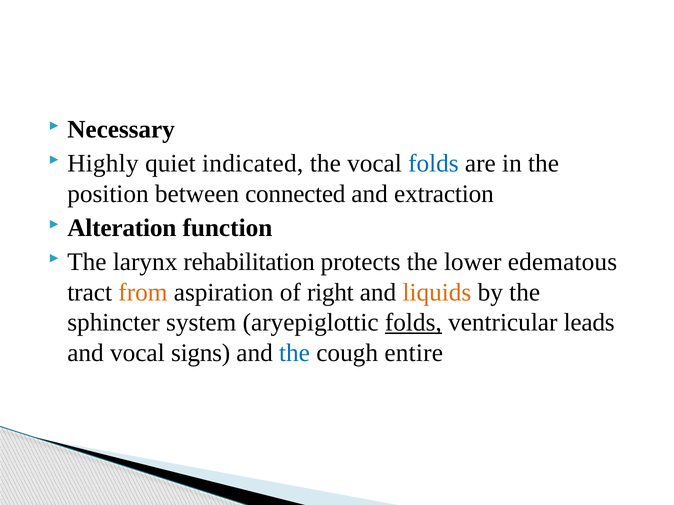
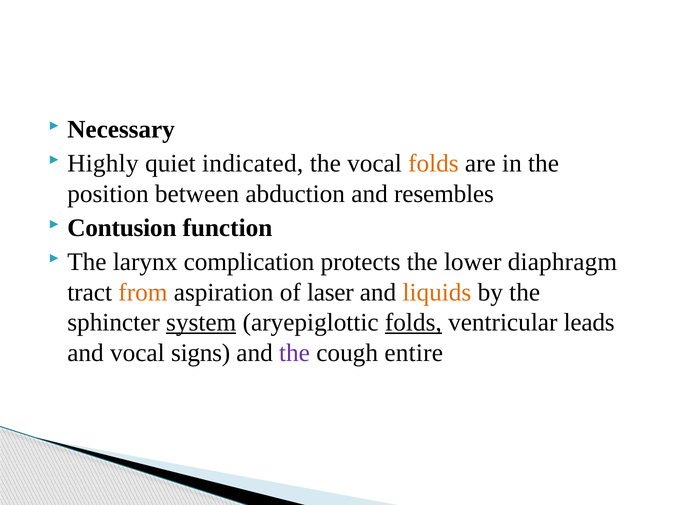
folds at (433, 164) colour: blue -> orange
connected: connected -> abduction
extraction: extraction -> resembles
Alteration: Alteration -> Contusion
rehabilitation: rehabilitation -> complication
edematous: edematous -> diaphragm
right: right -> laser
system underline: none -> present
the at (295, 353) colour: blue -> purple
